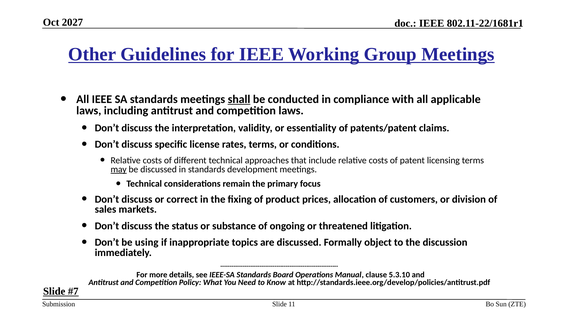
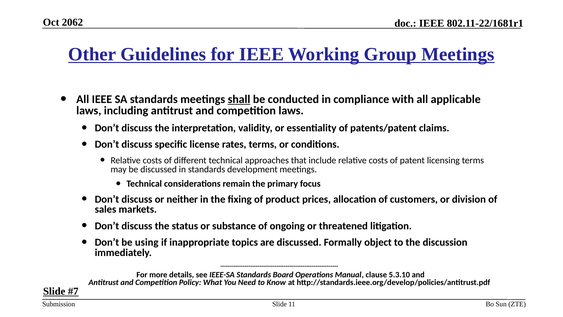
2027: 2027 -> 2062
may underline: present -> none
correct: correct -> neither
